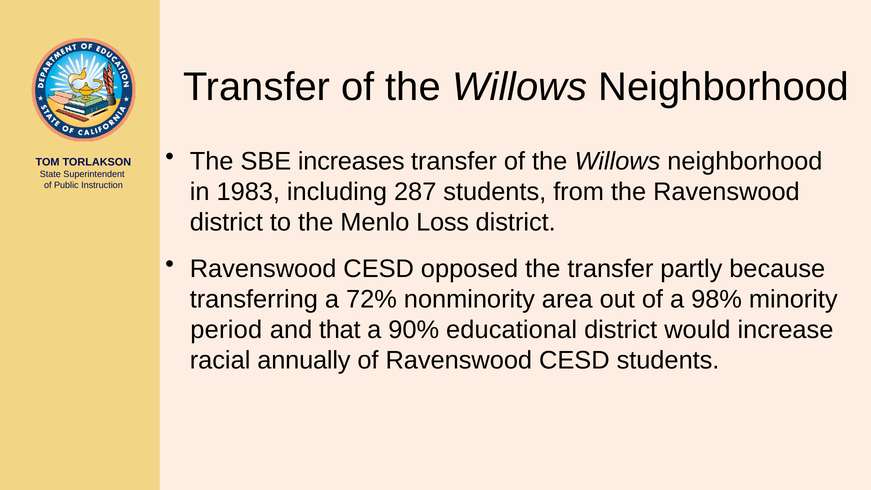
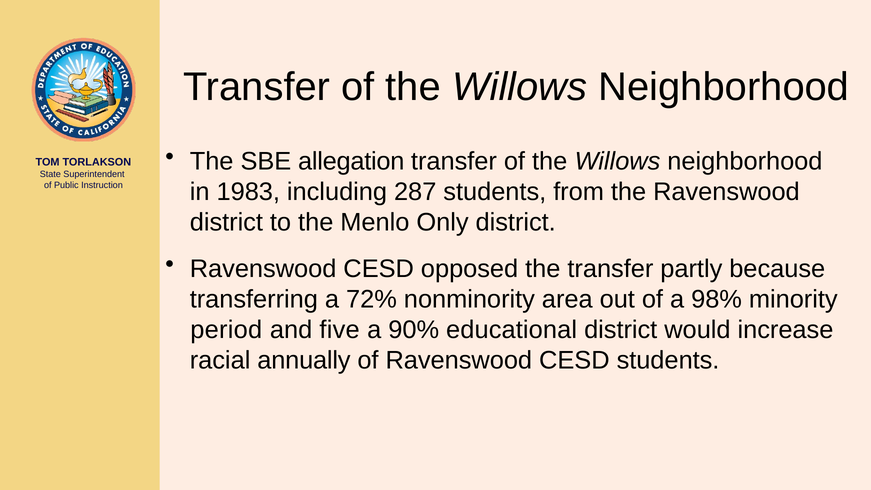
increases: increases -> allegation
Loss: Loss -> Only
that: that -> five
